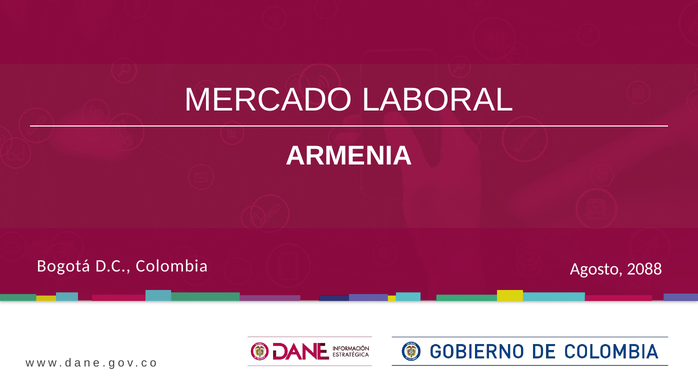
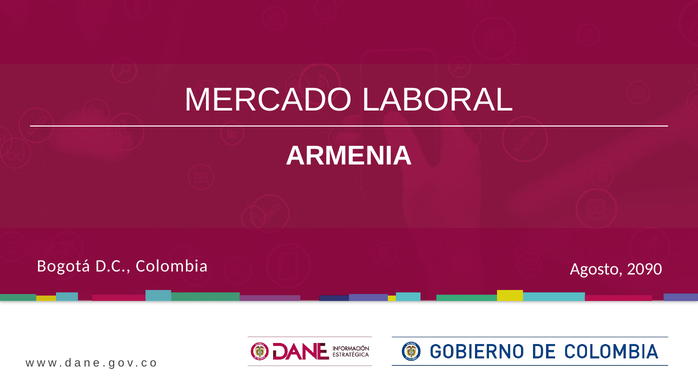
2088: 2088 -> 2090
